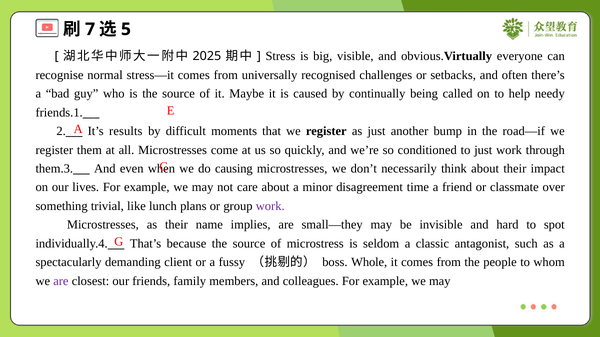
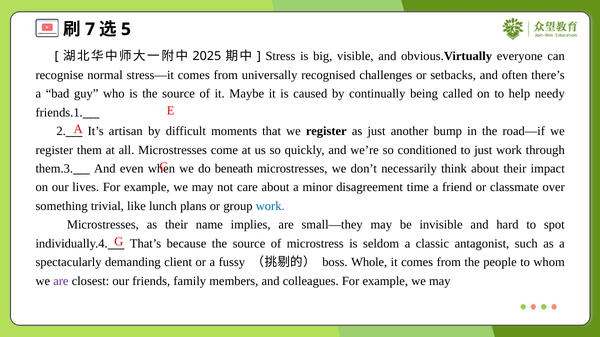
results: results -> artisan
causing: causing -> beneath
work at (270, 206) colour: purple -> blue
